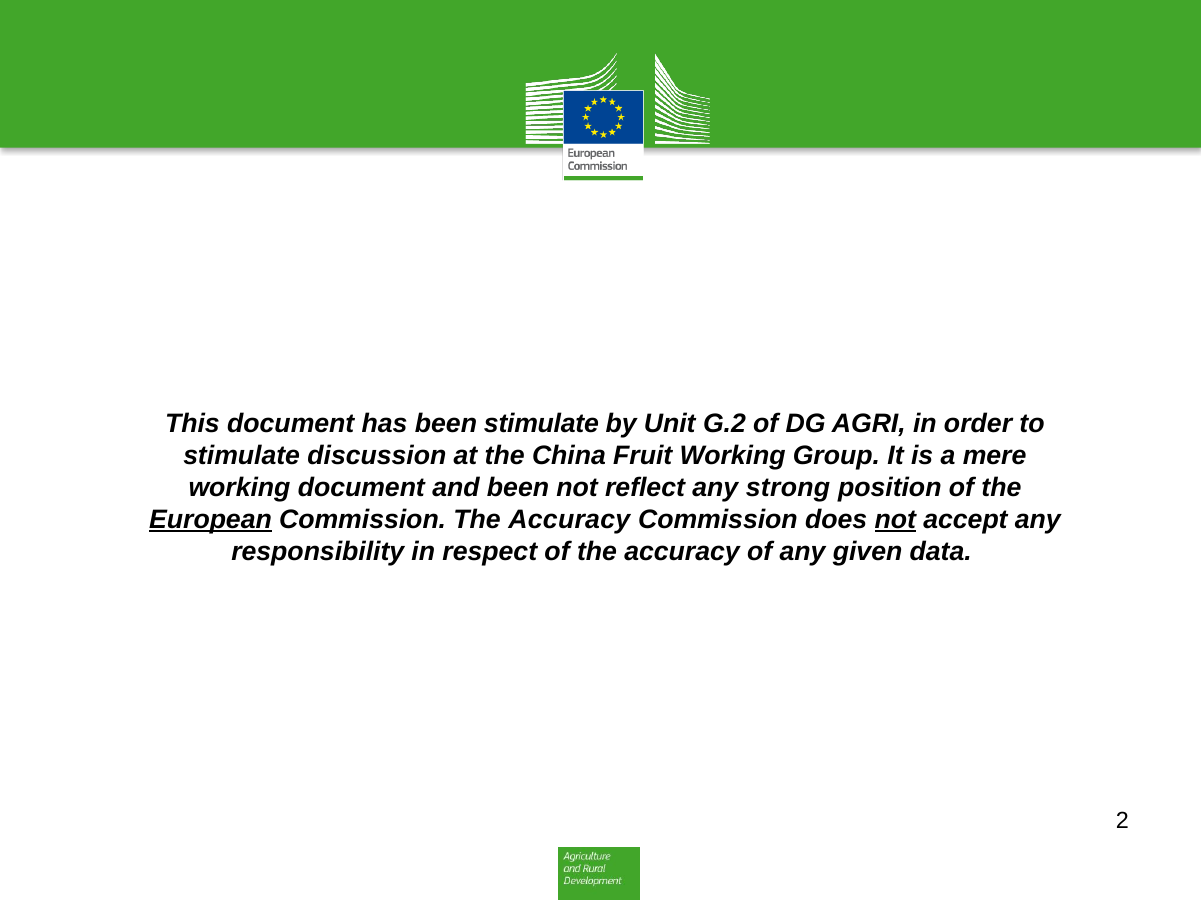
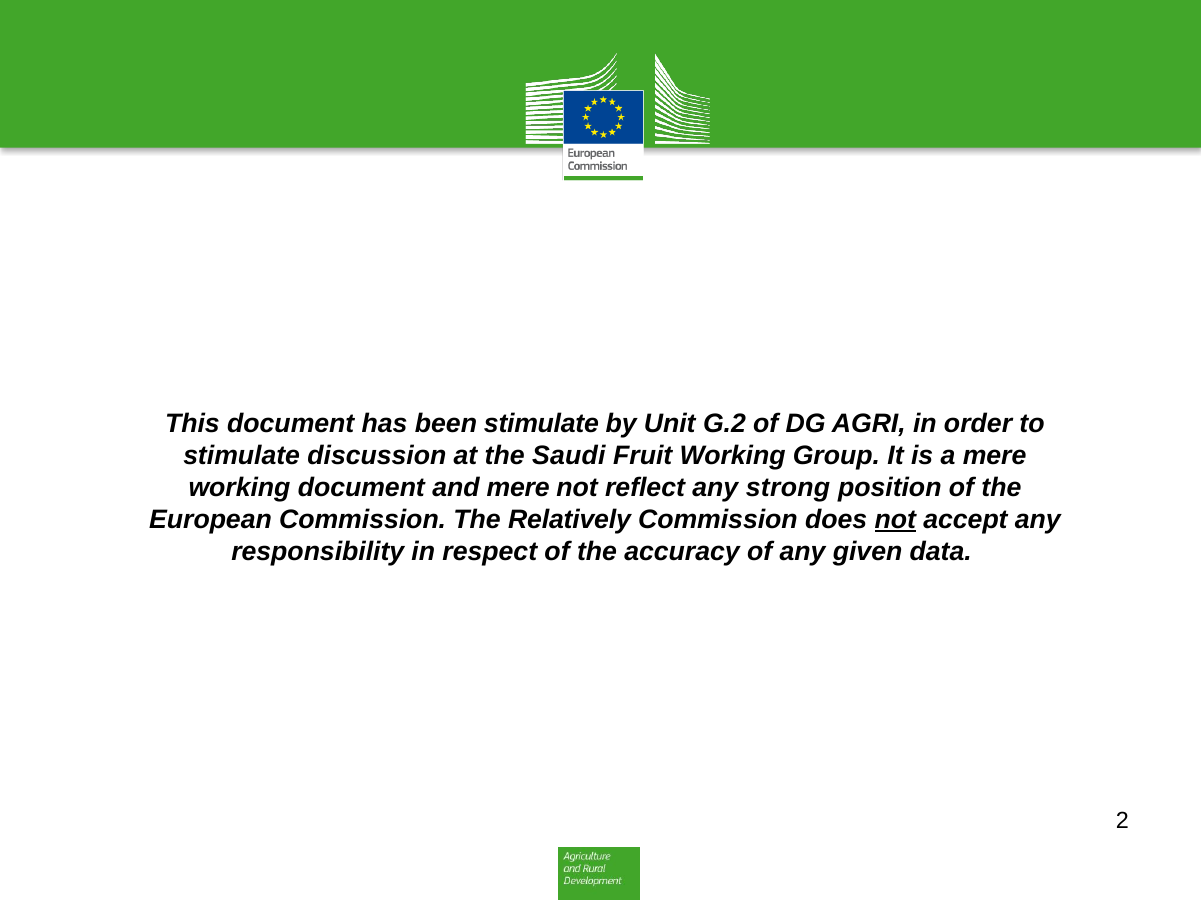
China: China -> Saudi
and been: been -> mere
European underline: present -> none
Commission The Accuracy: Accuracy -> Relatively
